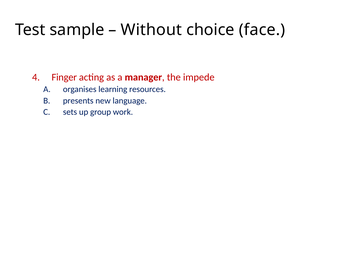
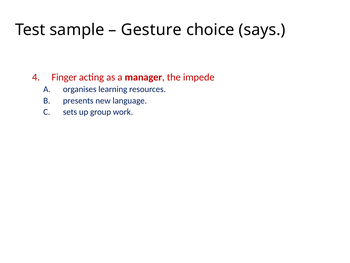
Without: Without -> Gesture
face: face -> says
